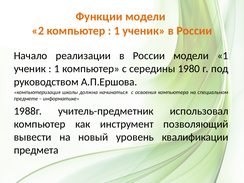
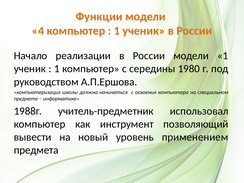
2: 2 -> 4
квалификации: квалификации -> применением
